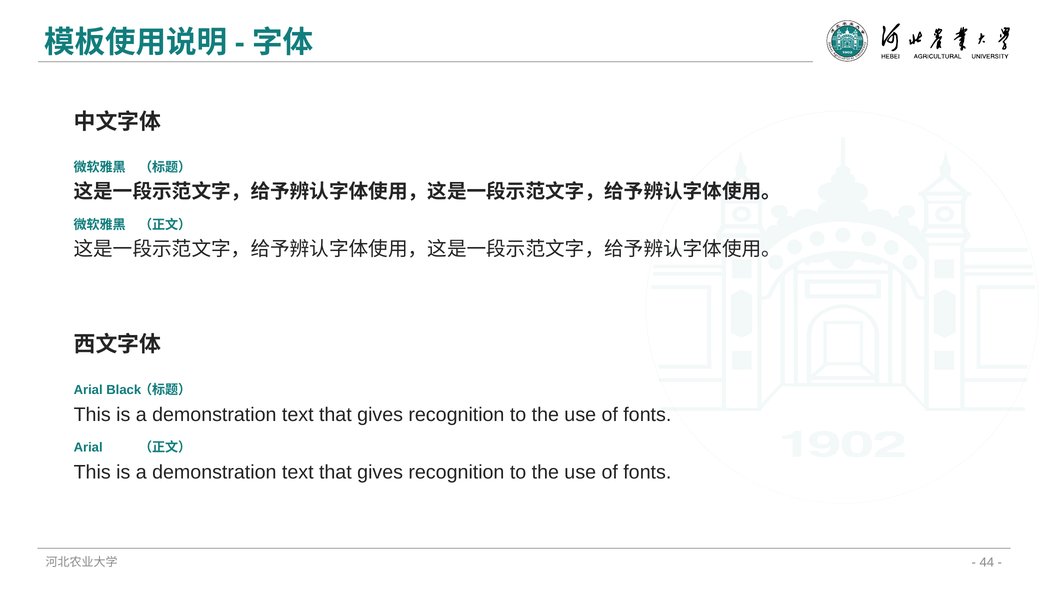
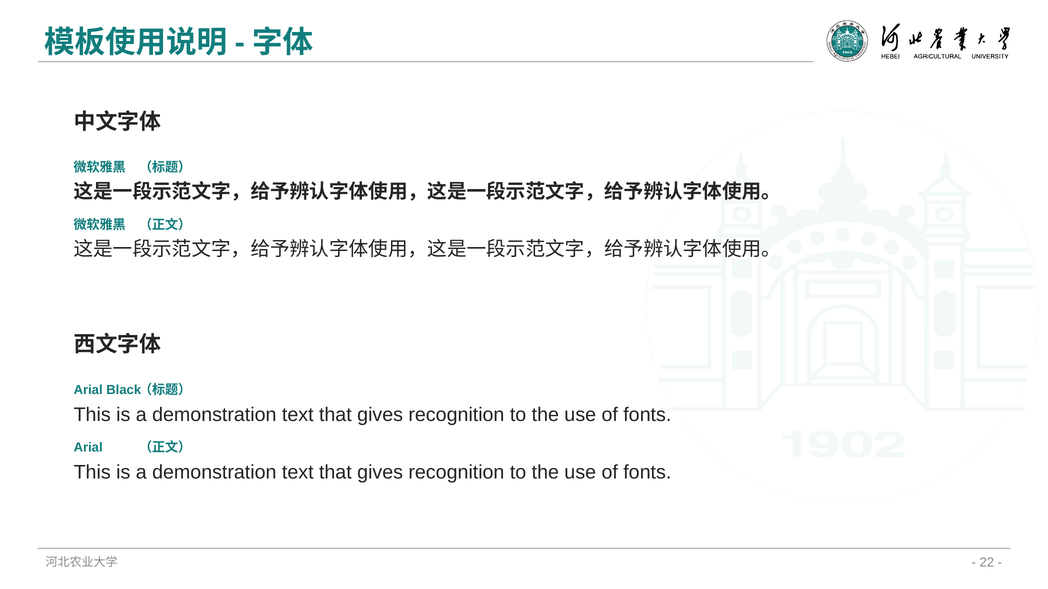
44: 44 -> 22
